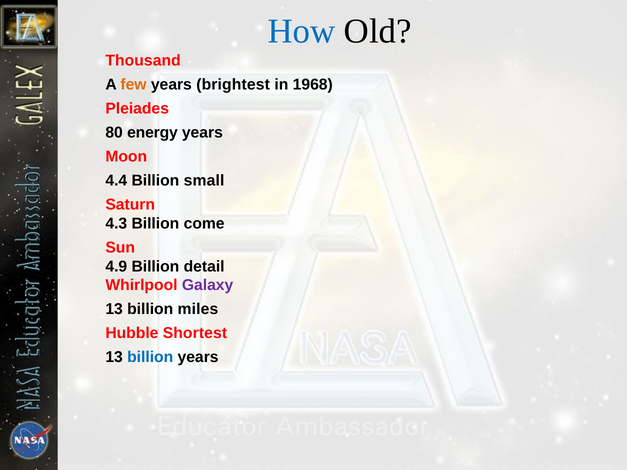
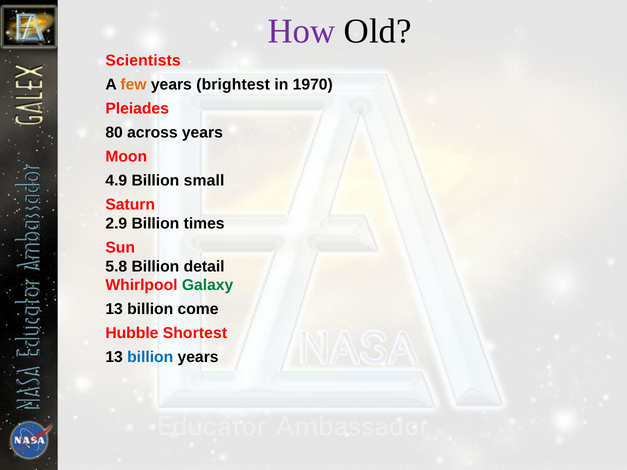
How colour: blue -> purple
Thousand: Thousand -> Scientists
1968: 1968 -> 1970
energy: energy -> across
4.4: 4.4 -> 4.9
4.3: 4.3 -> 2.9
come: come -> times
4.9: 4.9 -> 5.8
Galaxy colour: purple -> green
miles: miles -> come
